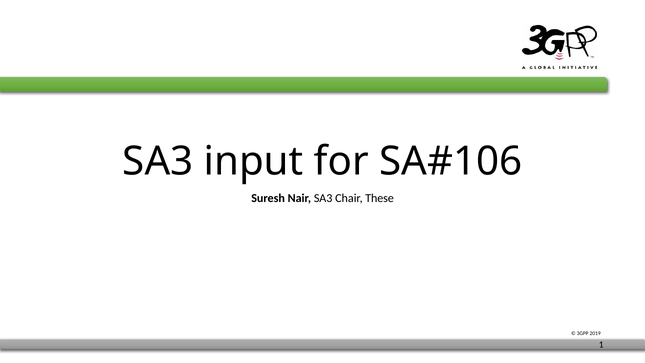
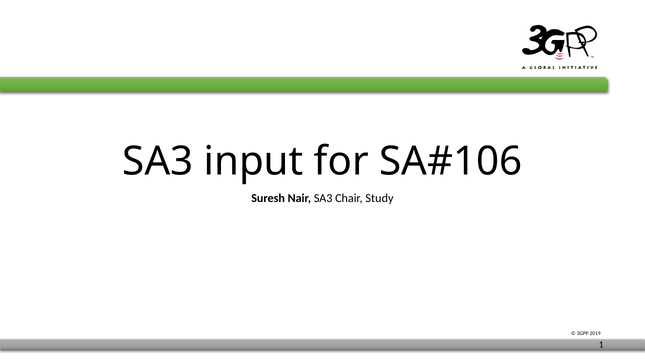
These: These -> Study
